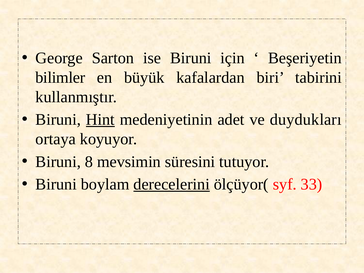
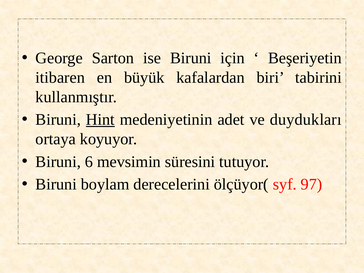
bilimler: bilimler -> itibaren
8: 8 -> 6
derecelerini underline: present -> none
33: 33 -> 97
